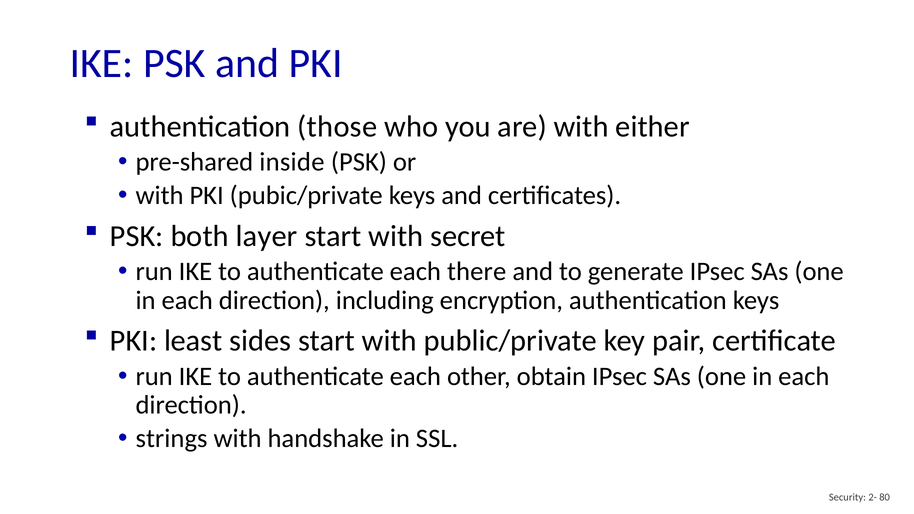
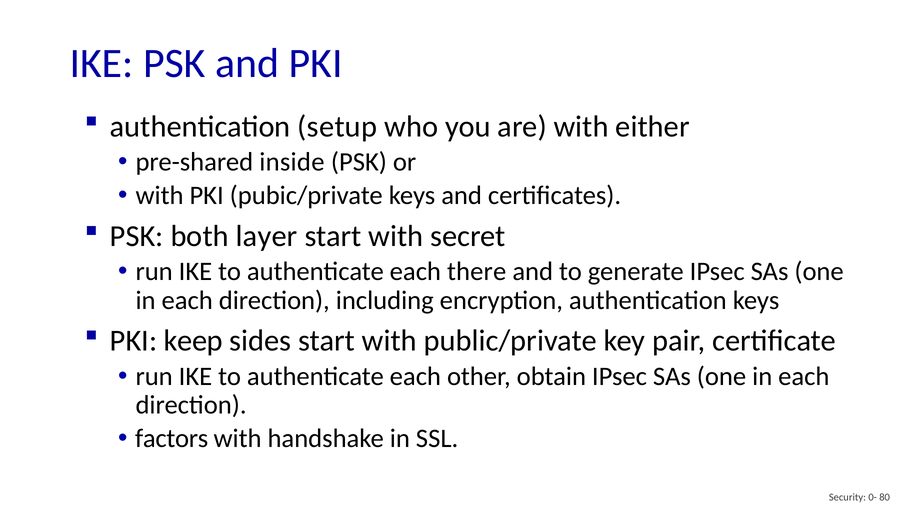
those: those -> setup
least: least -> keep
strings: strings -> factors
2-: 2- -> 0-
